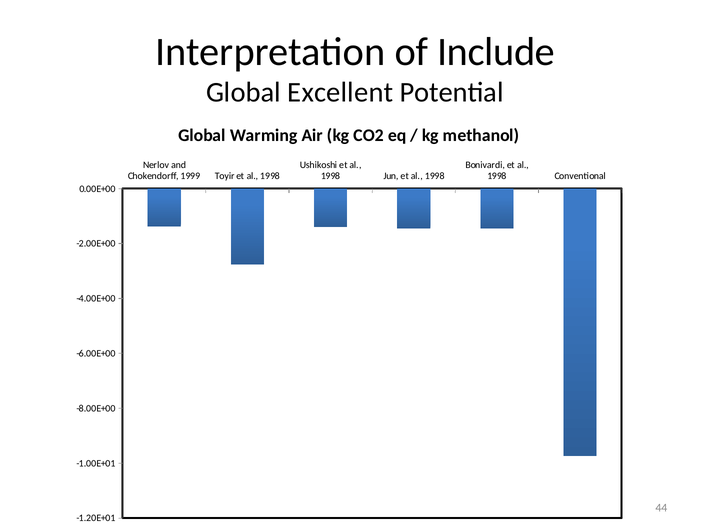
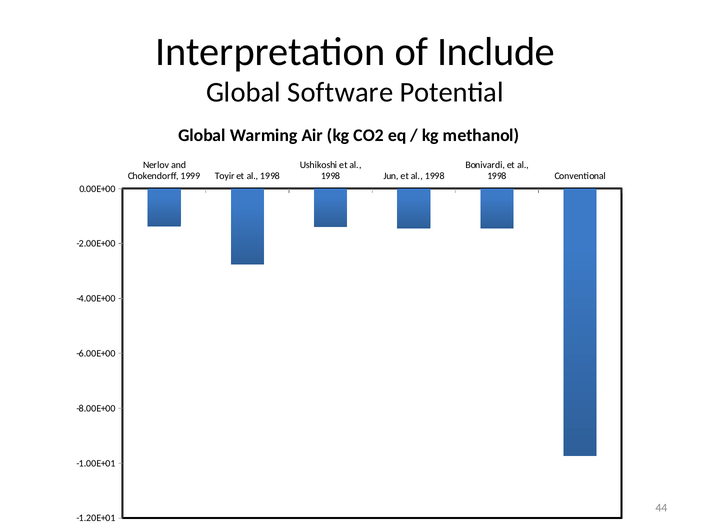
Excellent: Excellent -> Software
